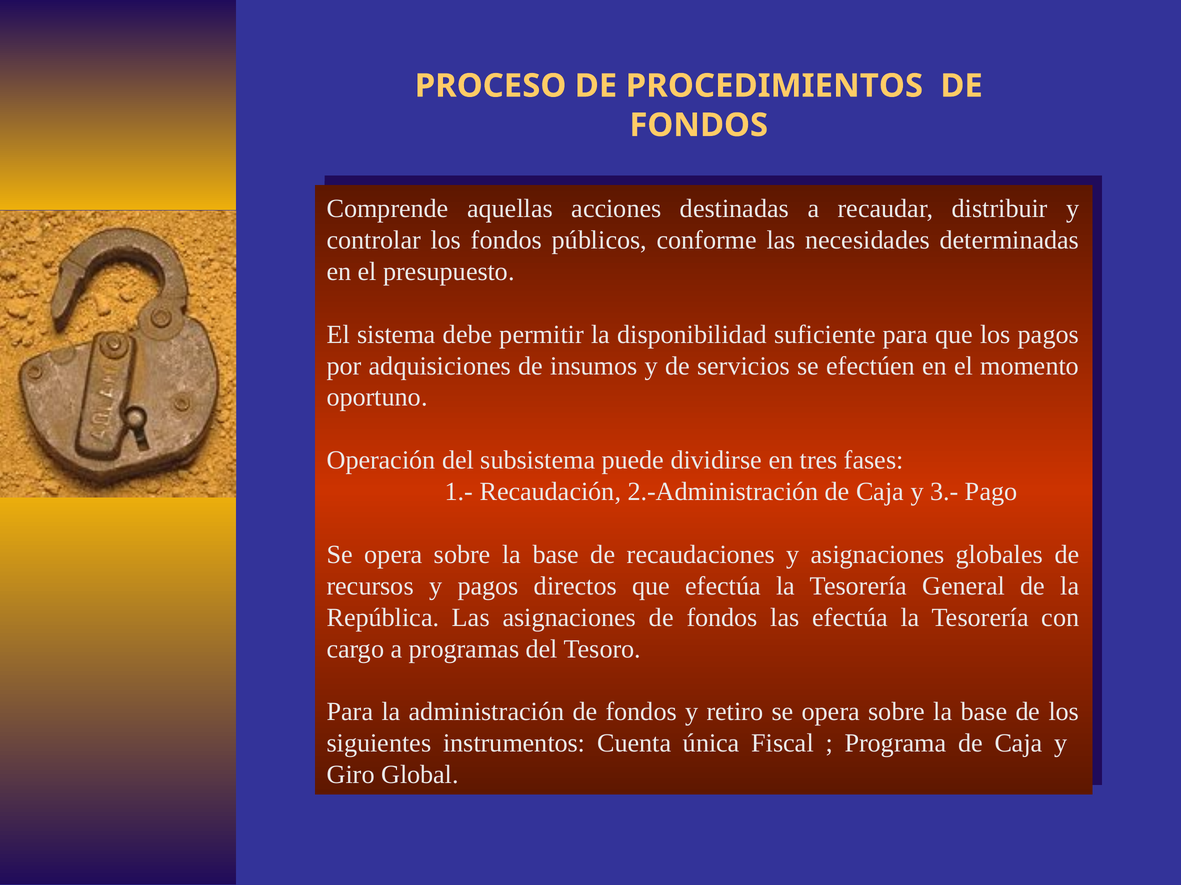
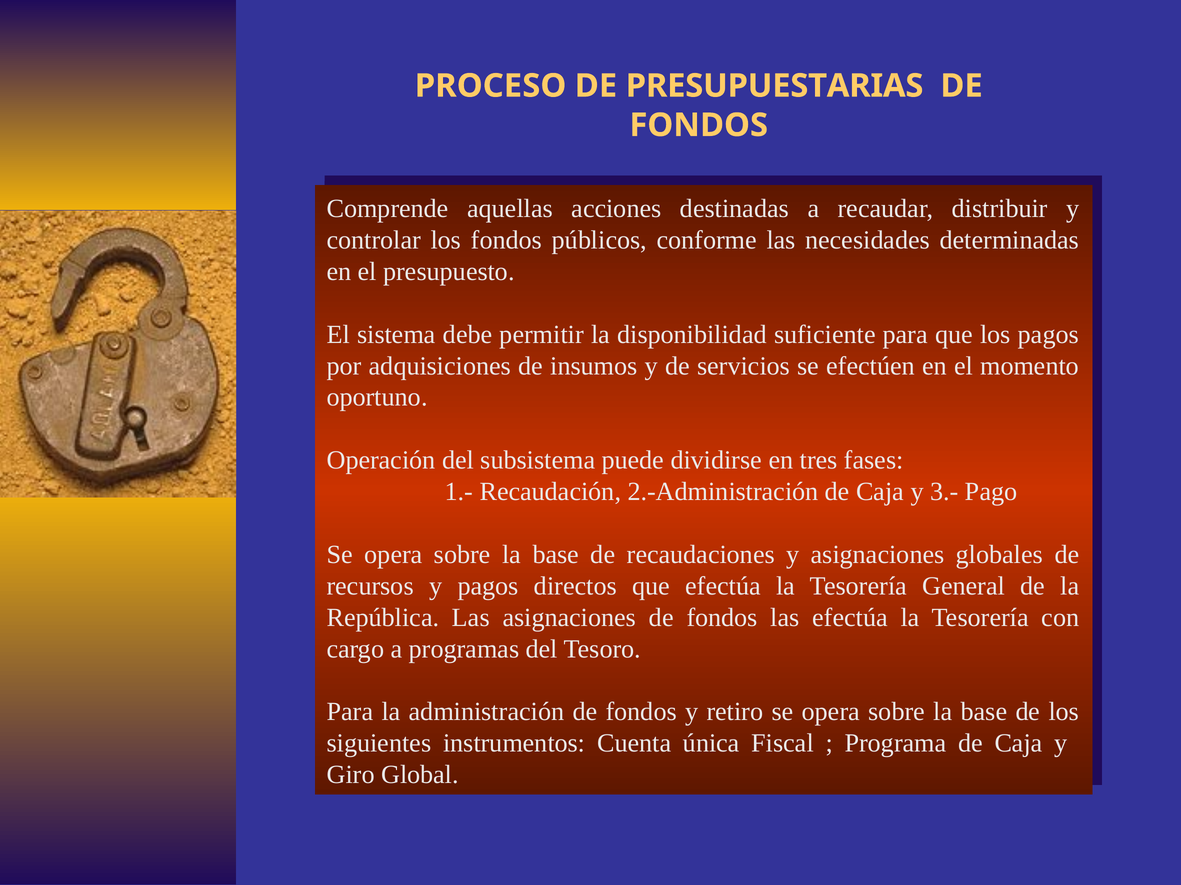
PROCEDIMIENTOS: PROCEDIMIENTOS -> PRESUPUESTARIAS
